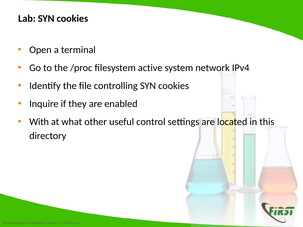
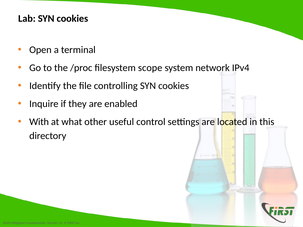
active: active -> scope
